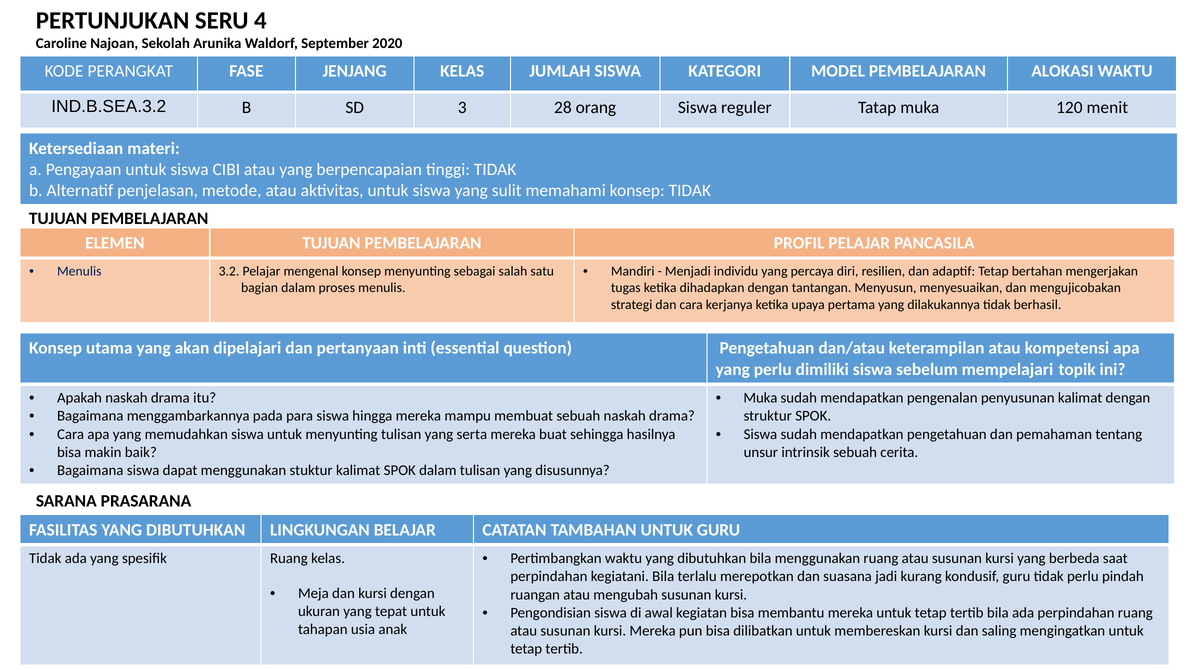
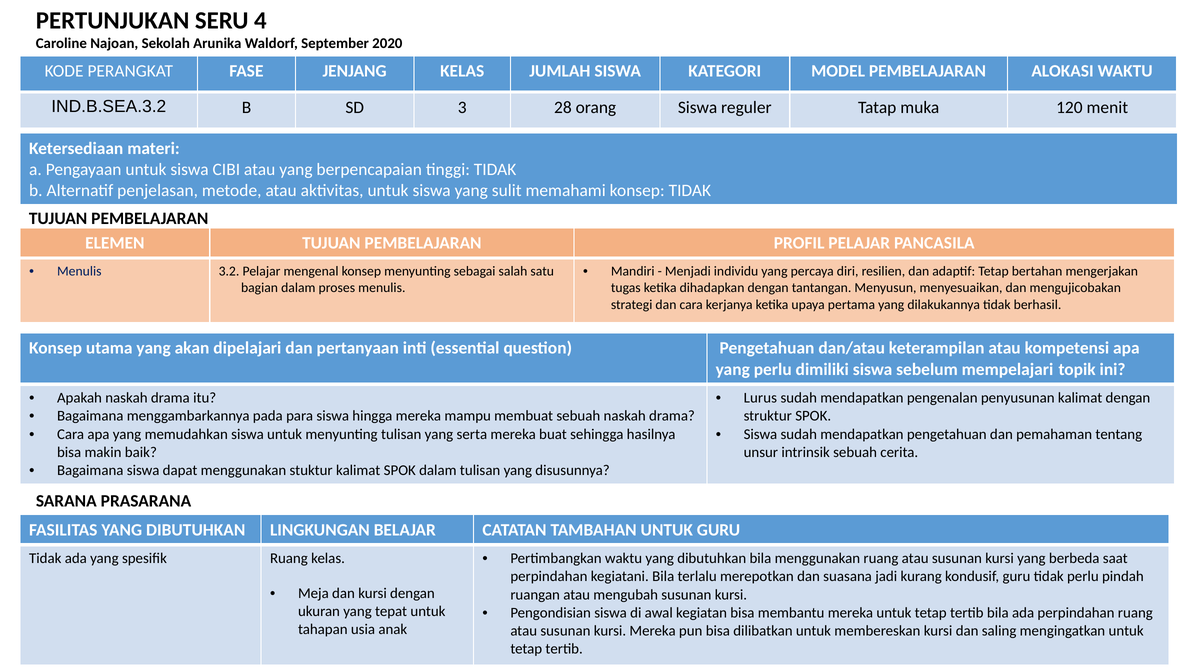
Muka at (760, 398): Muka -> Lurus
